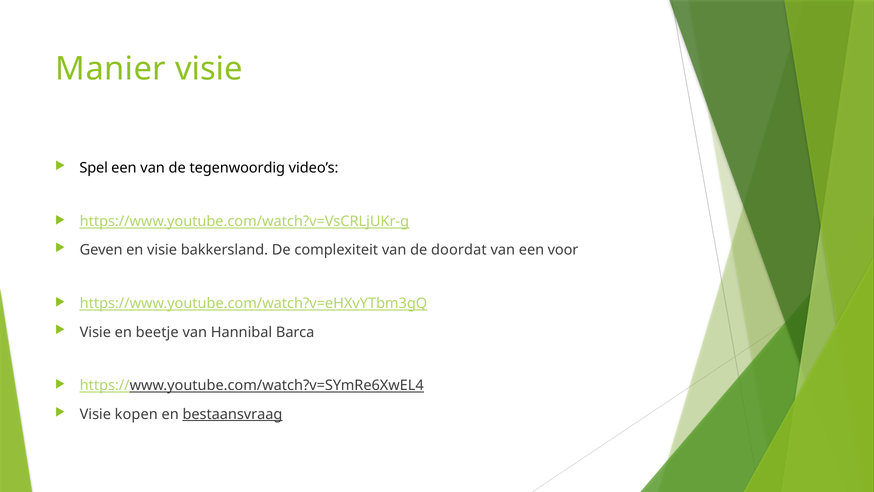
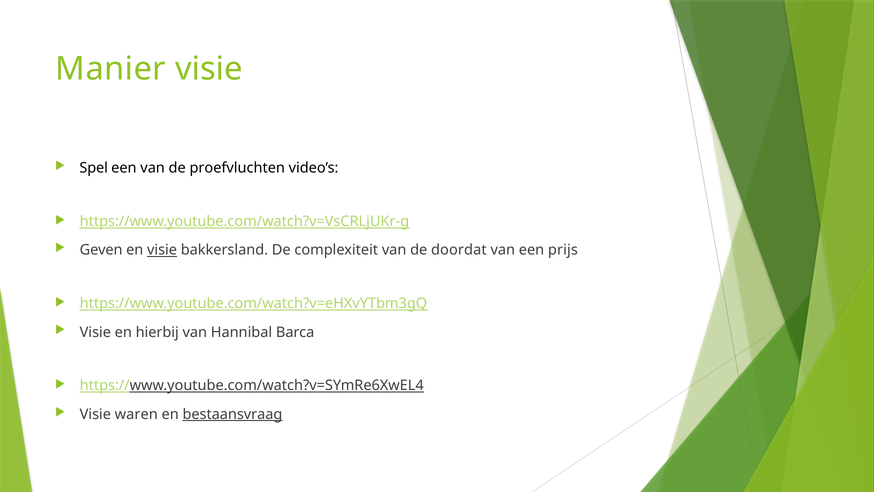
tegenwoordig: tegenwoordig -> proefvluchten
visie at (162, 250) underline: none -> present
voor: voor -> prijs
beetje: beetje -> hierbij
kopen: kopen -> waren
